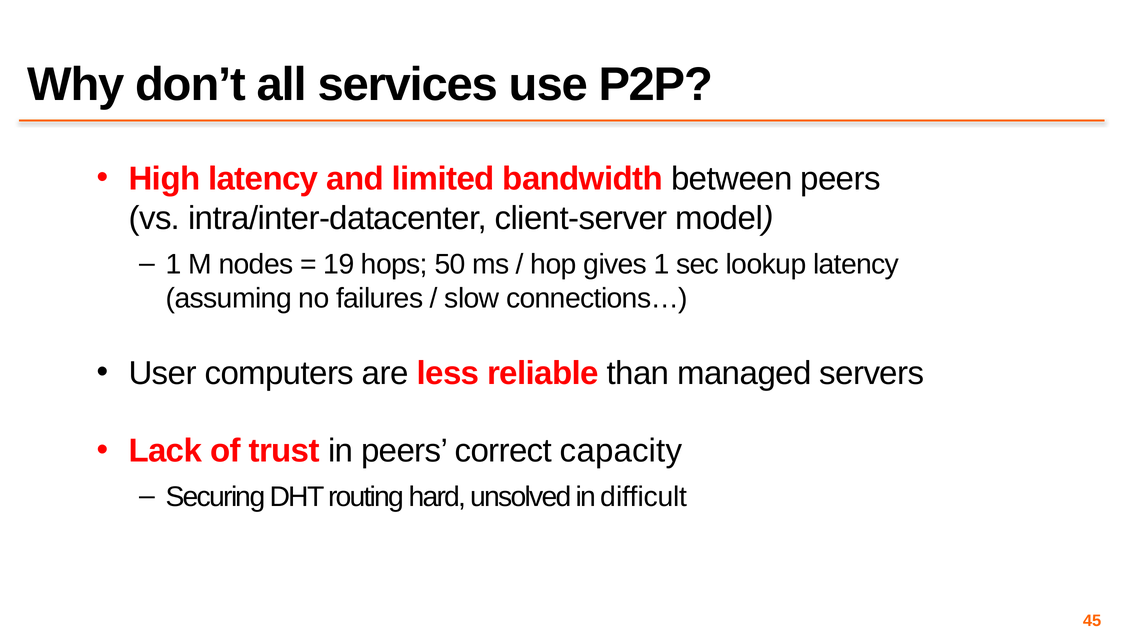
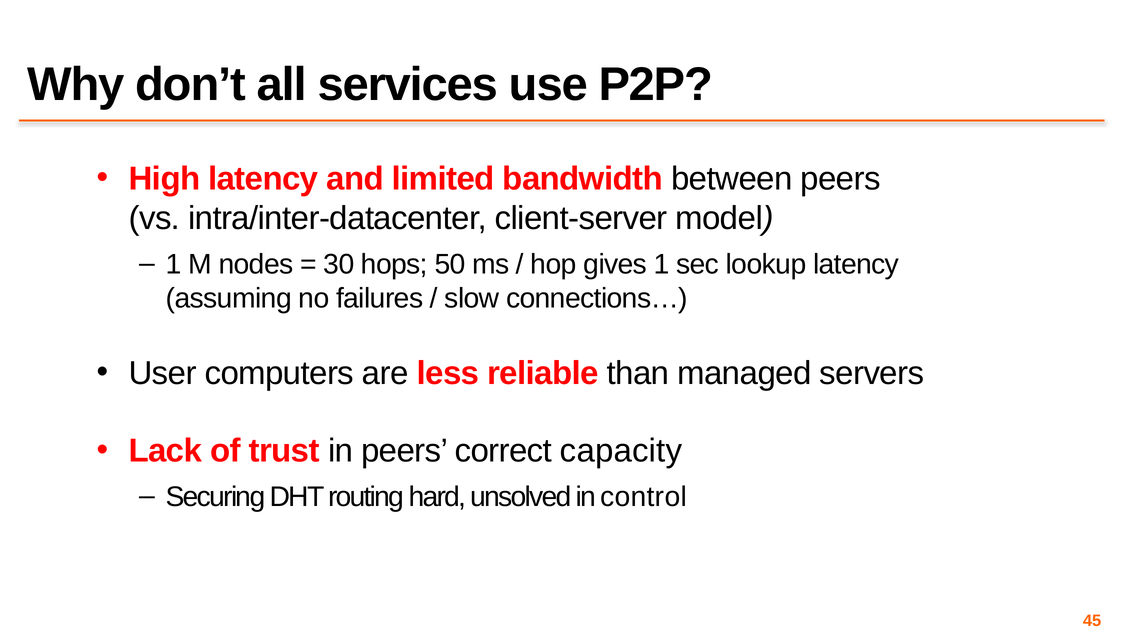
19: 19 -> 30
difficult: difficult -> control
